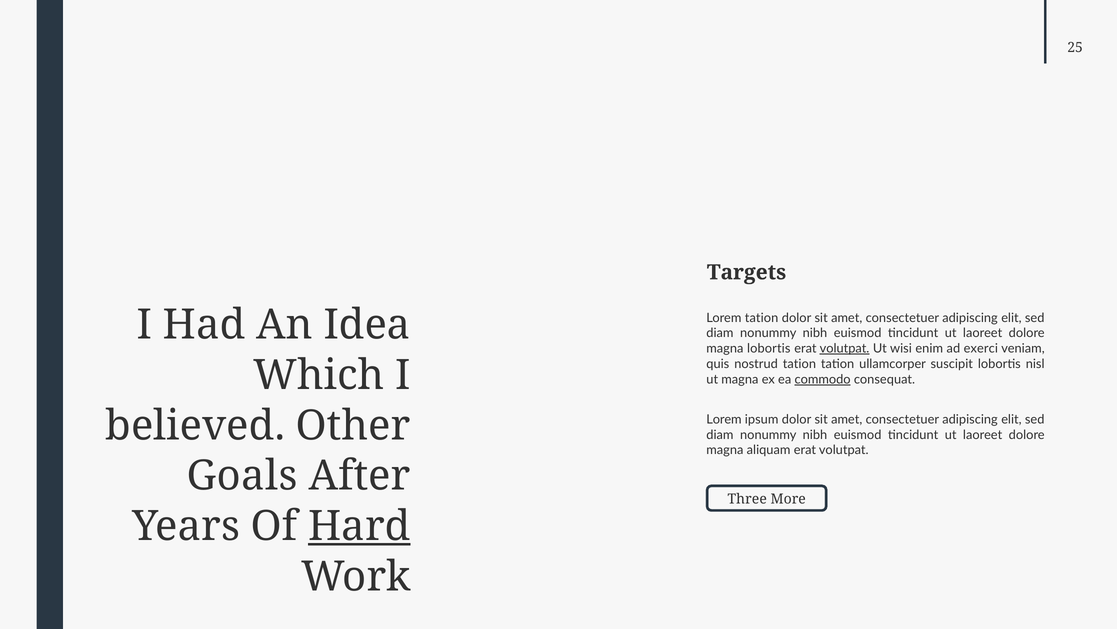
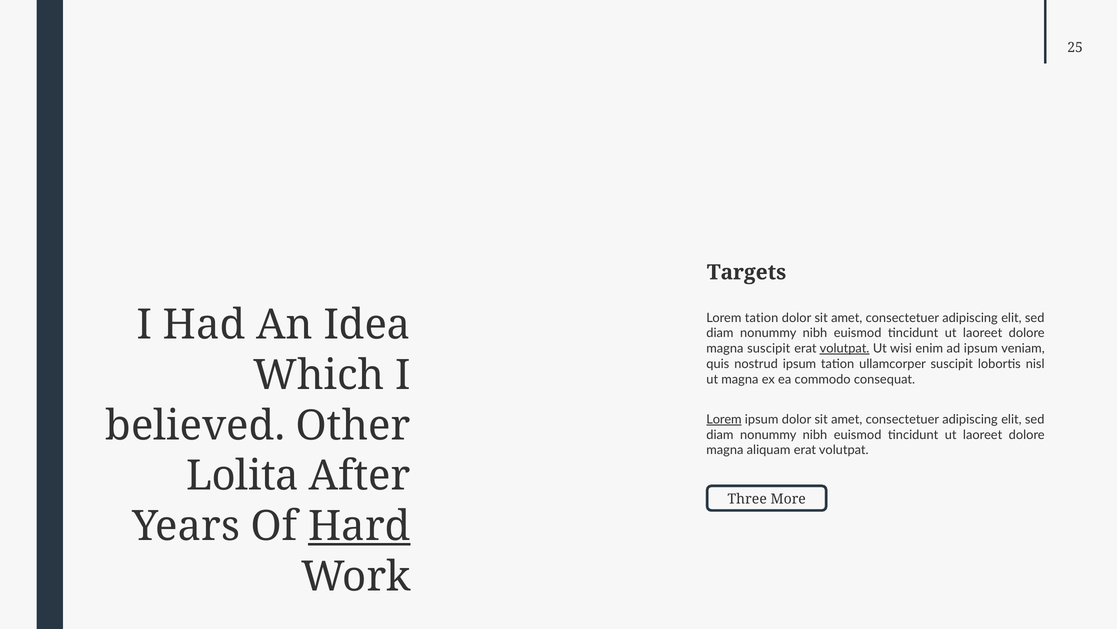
magna lobortis: lobortis -> suscipit
ad exerci: exerci -> ipsum
nostrud tation: tation -> ipsum
commodo underline: present -> none
Lorem at (724, 419) underline: none -> present
Goals: Goals -> Lolita
